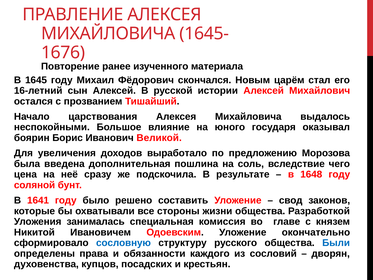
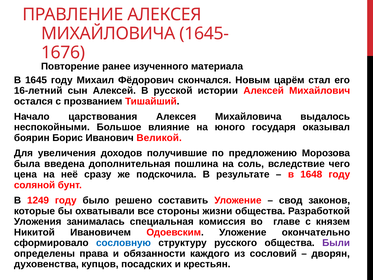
выработало: выработало -> получившие
1641: 1641 -> 1249
Были colour: blue -> purple
